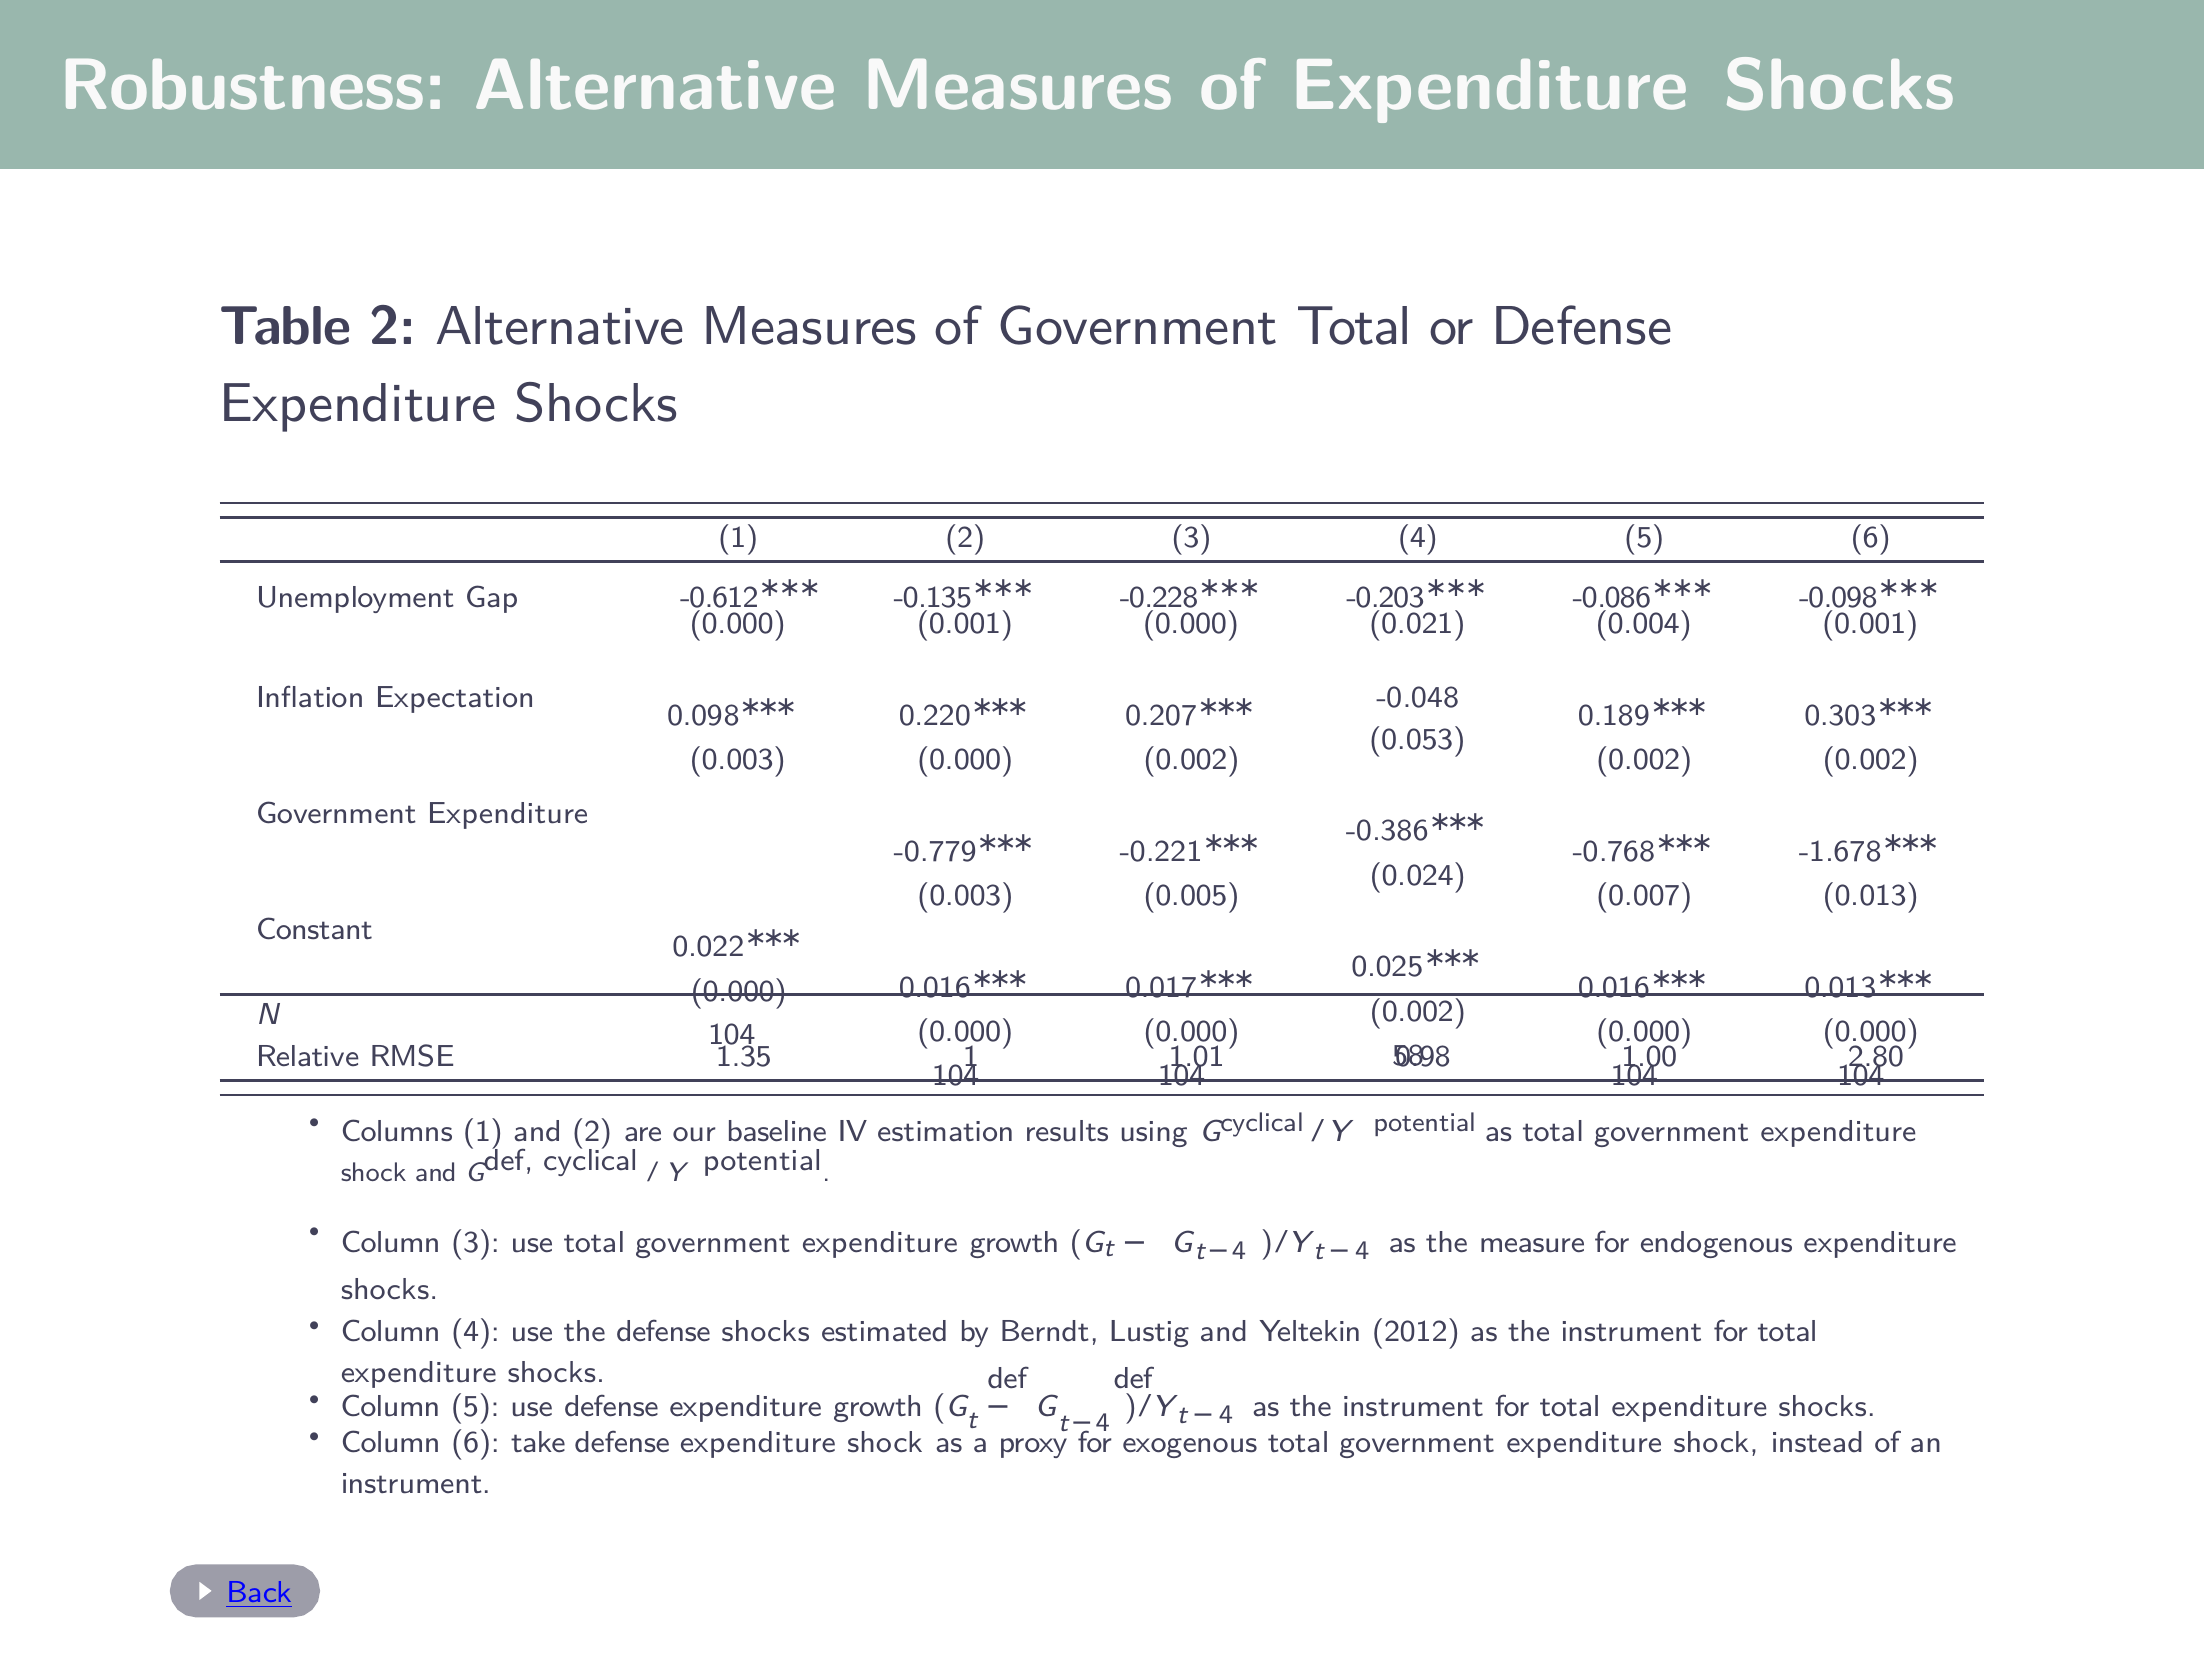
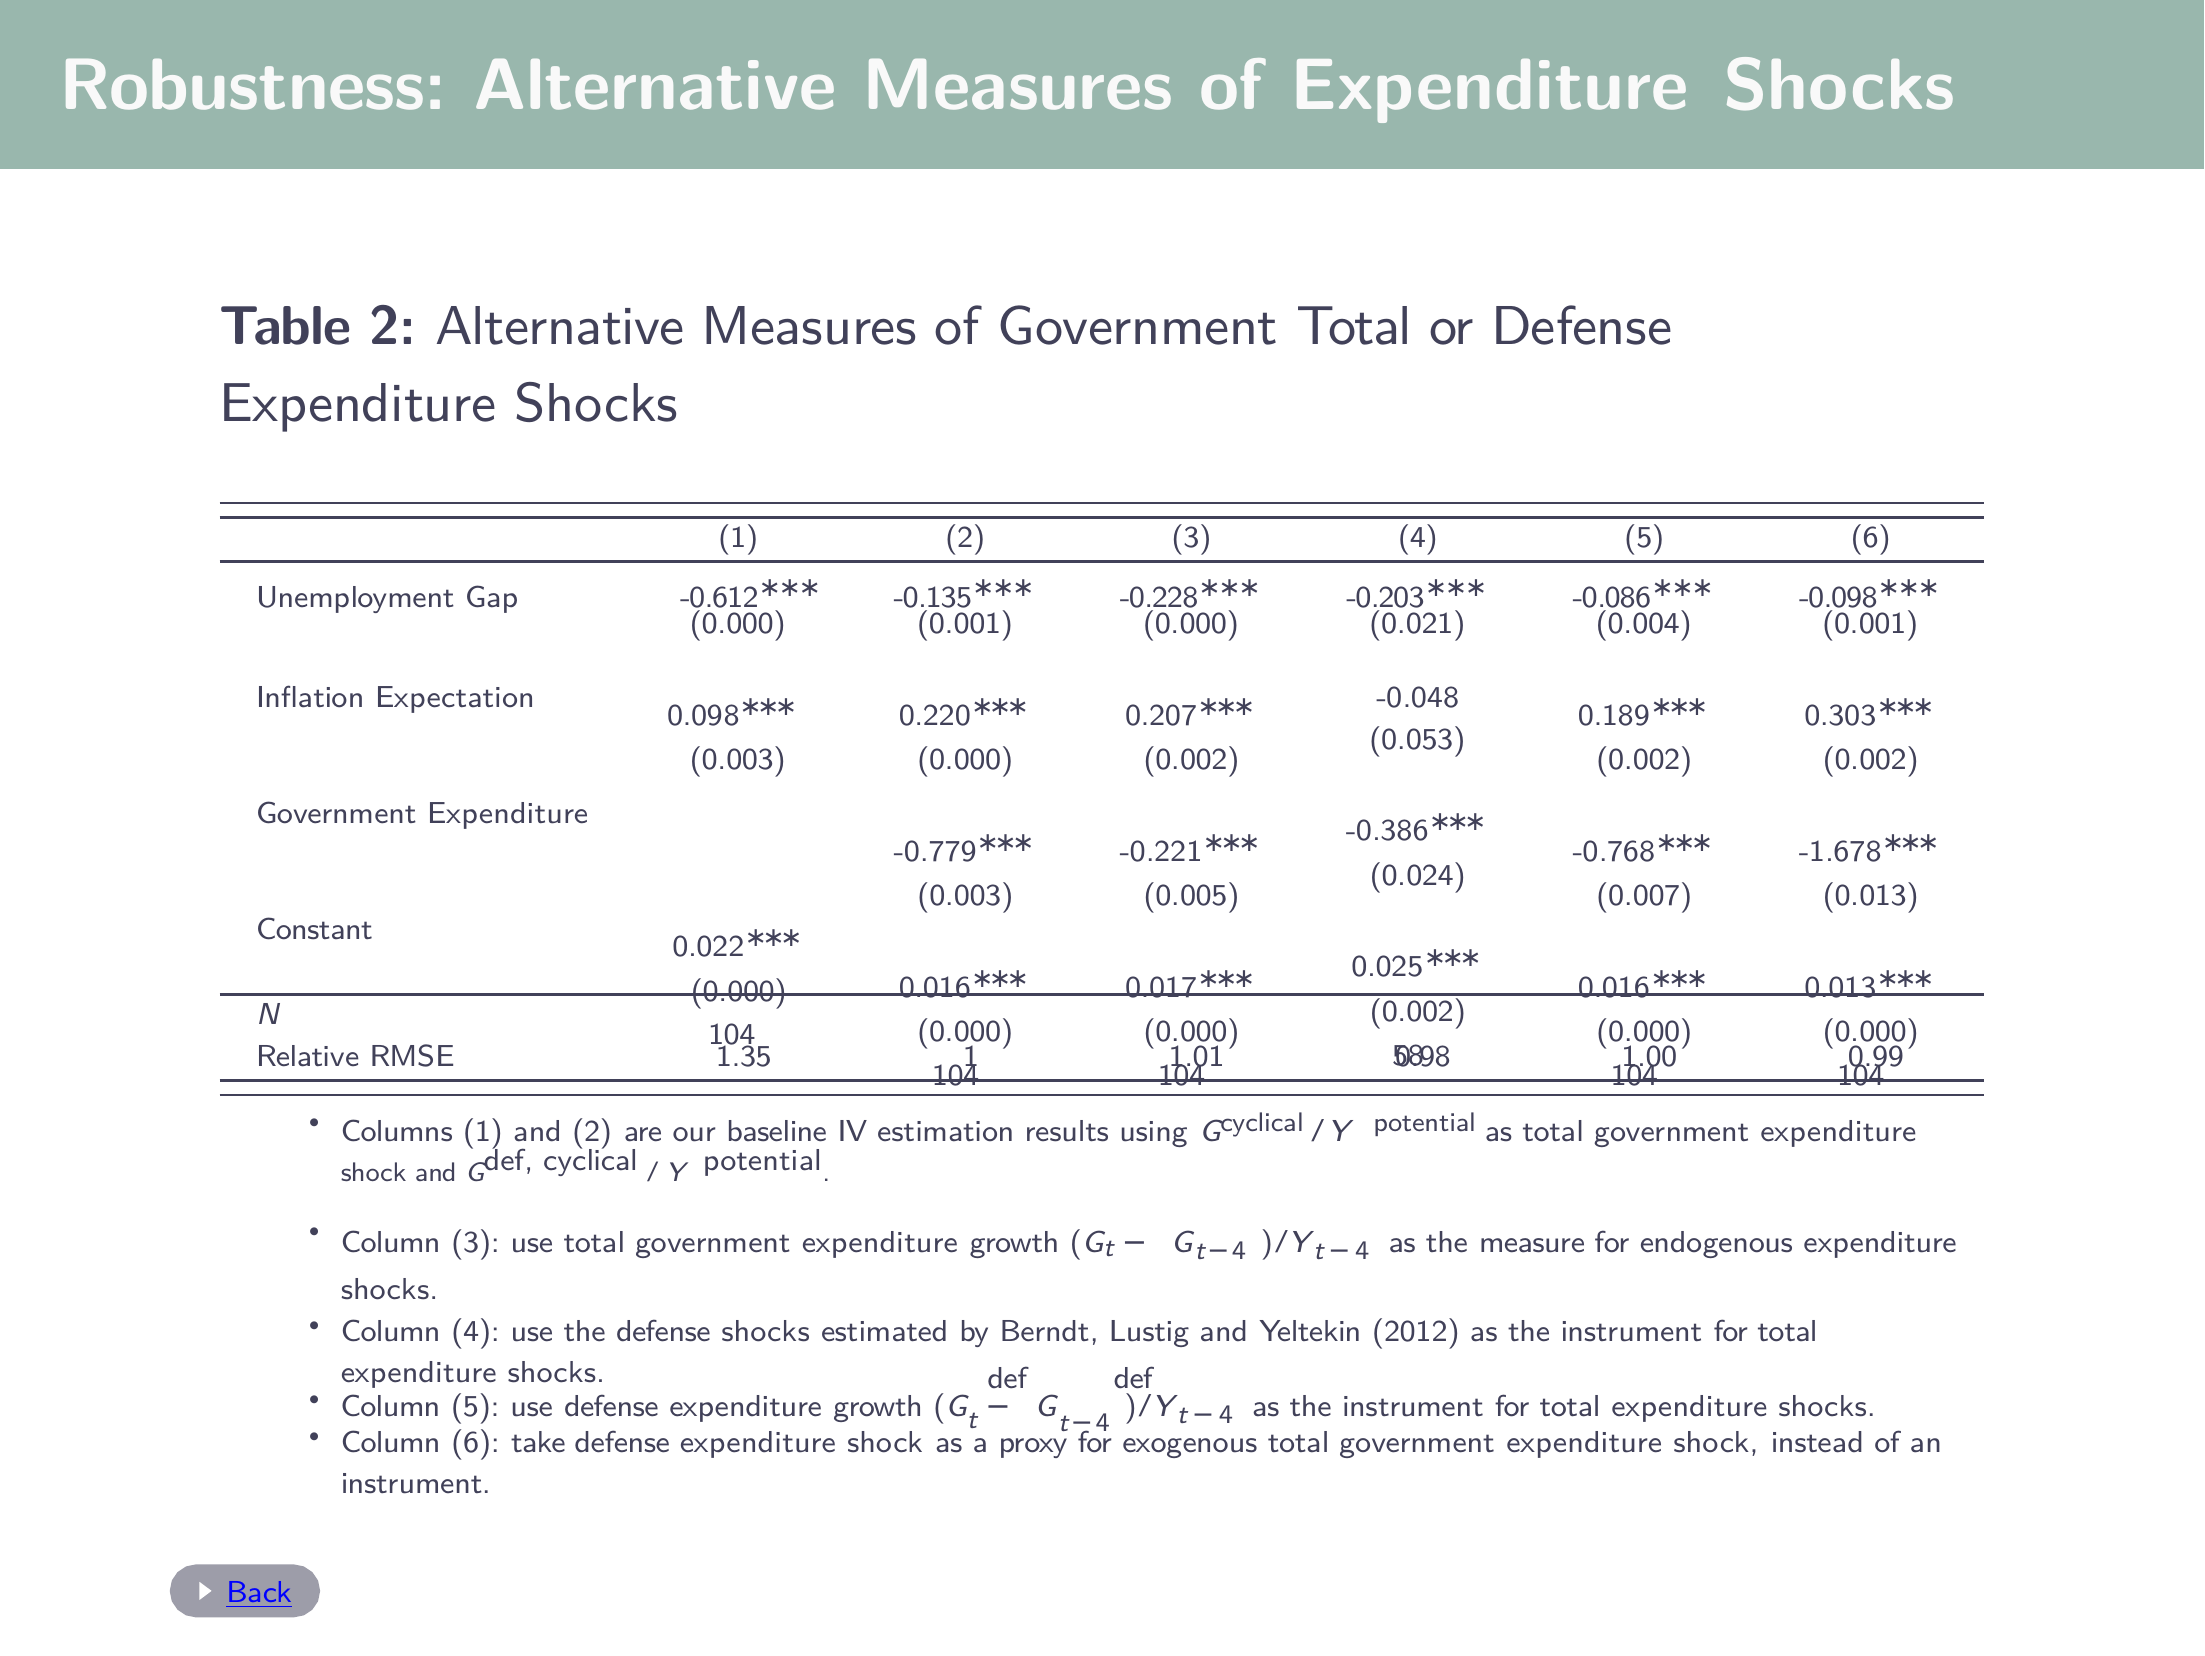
2.80: 2.80 -> 0.99
